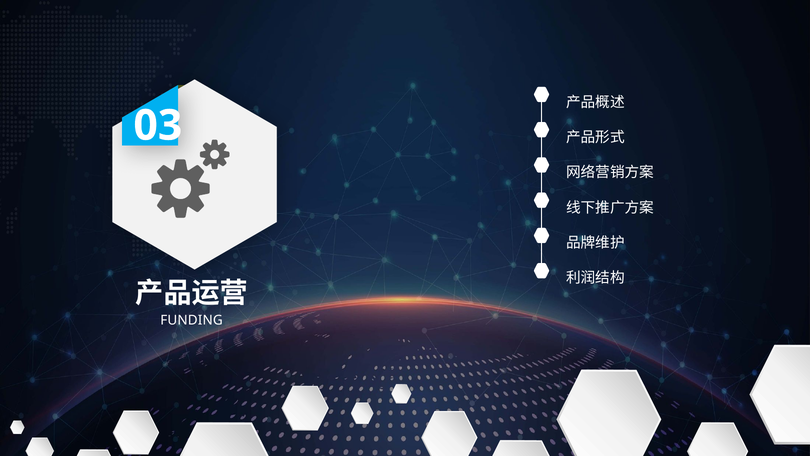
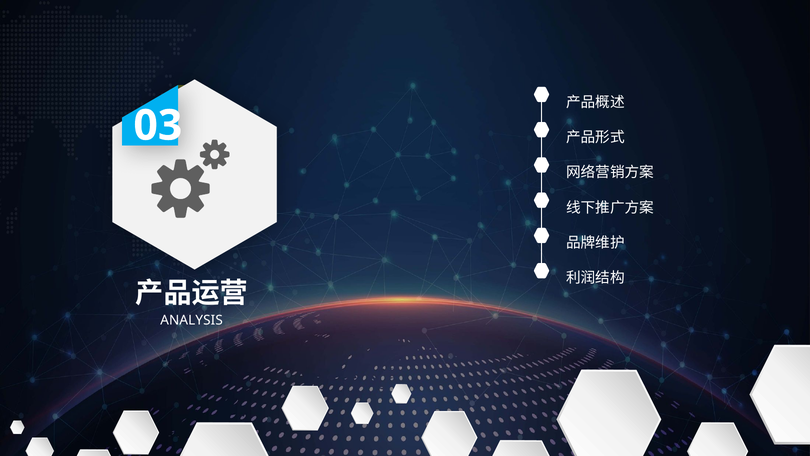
FUNDING: FUNDING -> ANALYSIS
